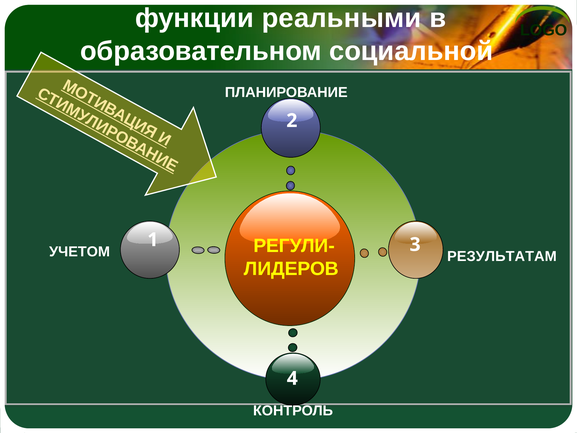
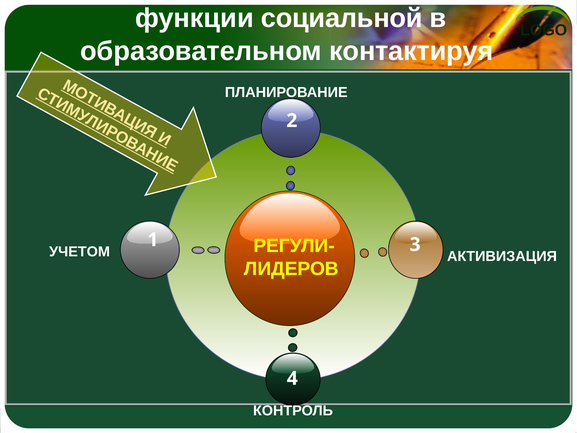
реальными: реальными -> социальной
социальной: социальной -> контактируя
РЕЗУЛЬТАТАМ: РЕЗУЛЬТАТАМ -> АКТИВИЗАЦИЯ
